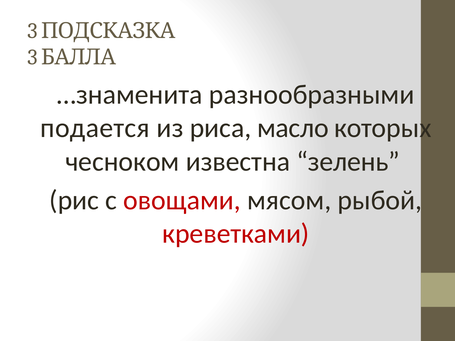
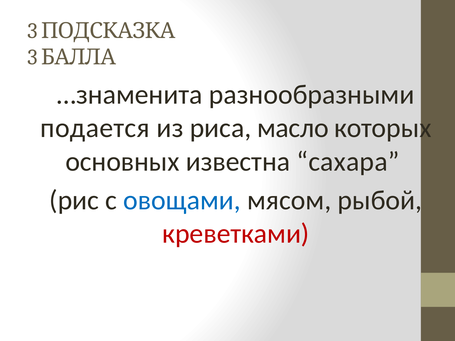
чесноком: чесноком -> основных
зелень: зелень -> сахара
овощами colour: red -> blue
